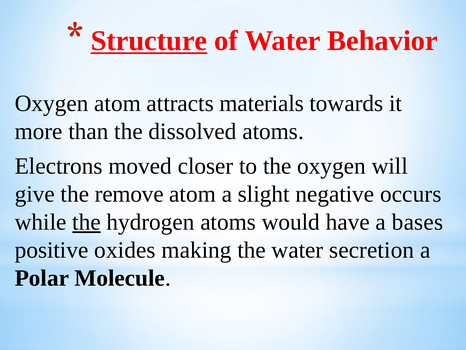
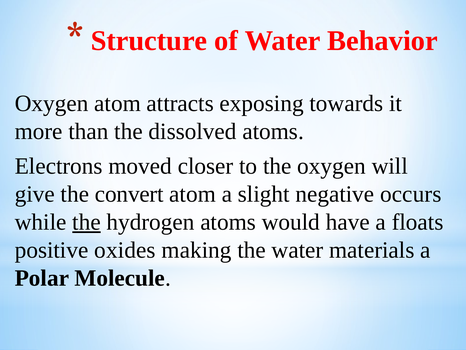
Structure underline: present -> none
materials: materials -> exposing
remove: remove -> convert
bases: bases -> floats
secretion: secretion -> materials
